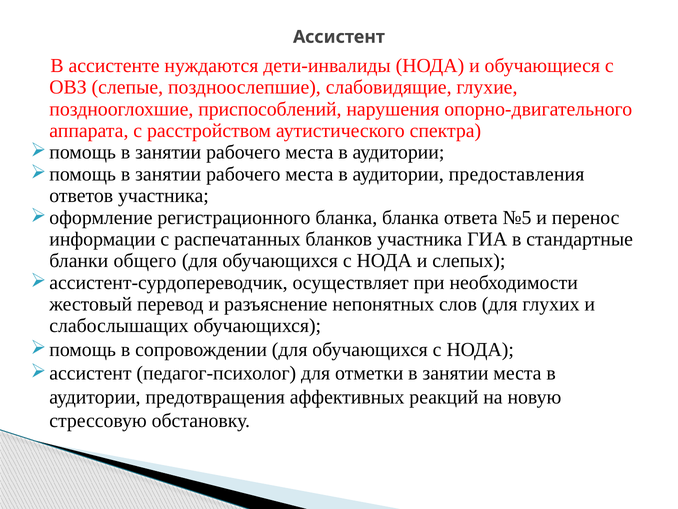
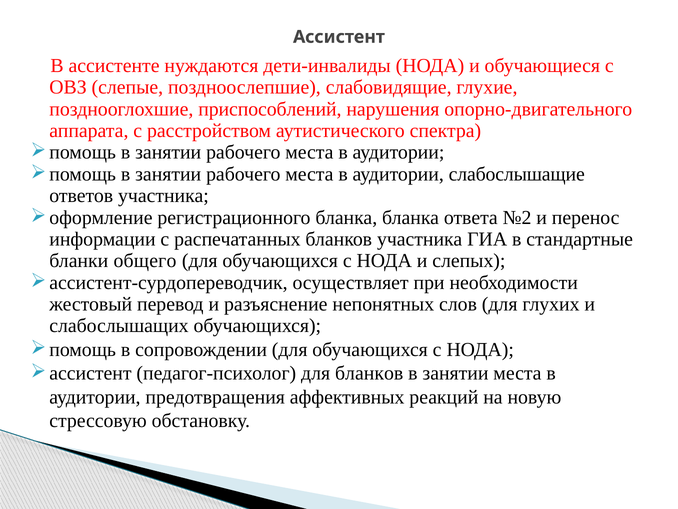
предоставления: предоставления -> слабослышащие
№5: №5 -> №2
для отметки: отметки -> бланков
